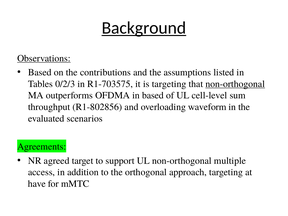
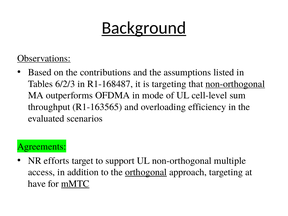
0/2/3: 0/2/3 -> 6/2/3
R1-703575: R1-703575 -> R1-168487
in based: based -> mode
R1-802856: R1-802856 -> R1-163565
waveform: waveform -> efficiency
agreed: agreed -> efforts
orthogonal underline: none -> present
mMTC underline: none -> present
